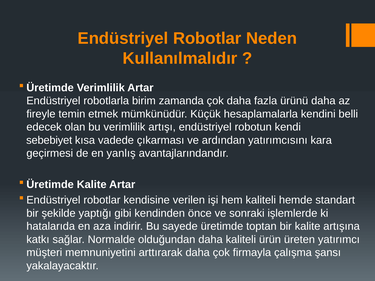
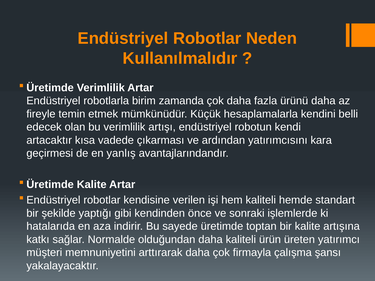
sebebiyet: sebebiyet -> artacaktır
